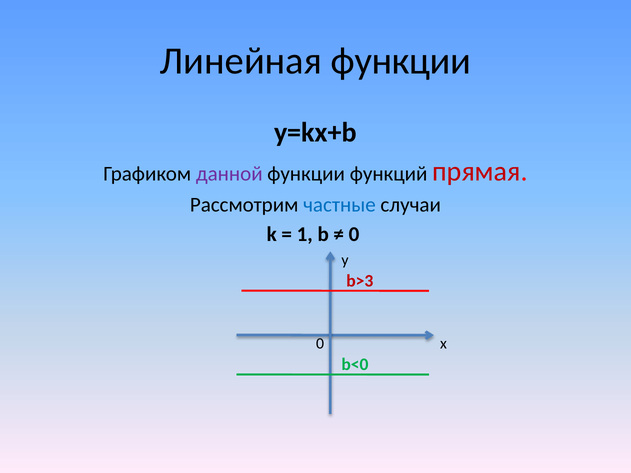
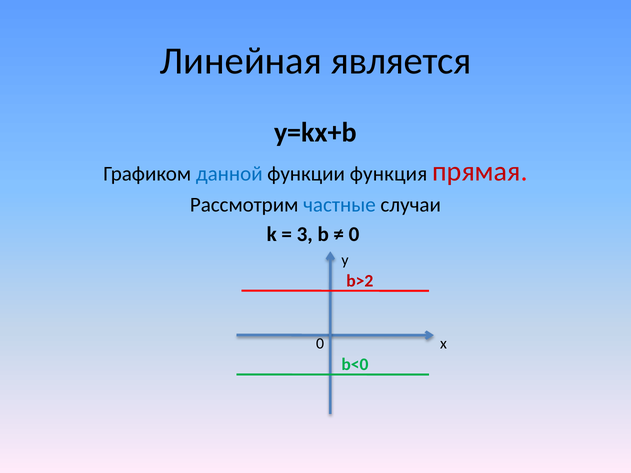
Линейная функции: функции -> является
данной colour: purple -> blue
функций: функций -> функция
1: 1 -> 3
b>3: b>3 -> b>2
